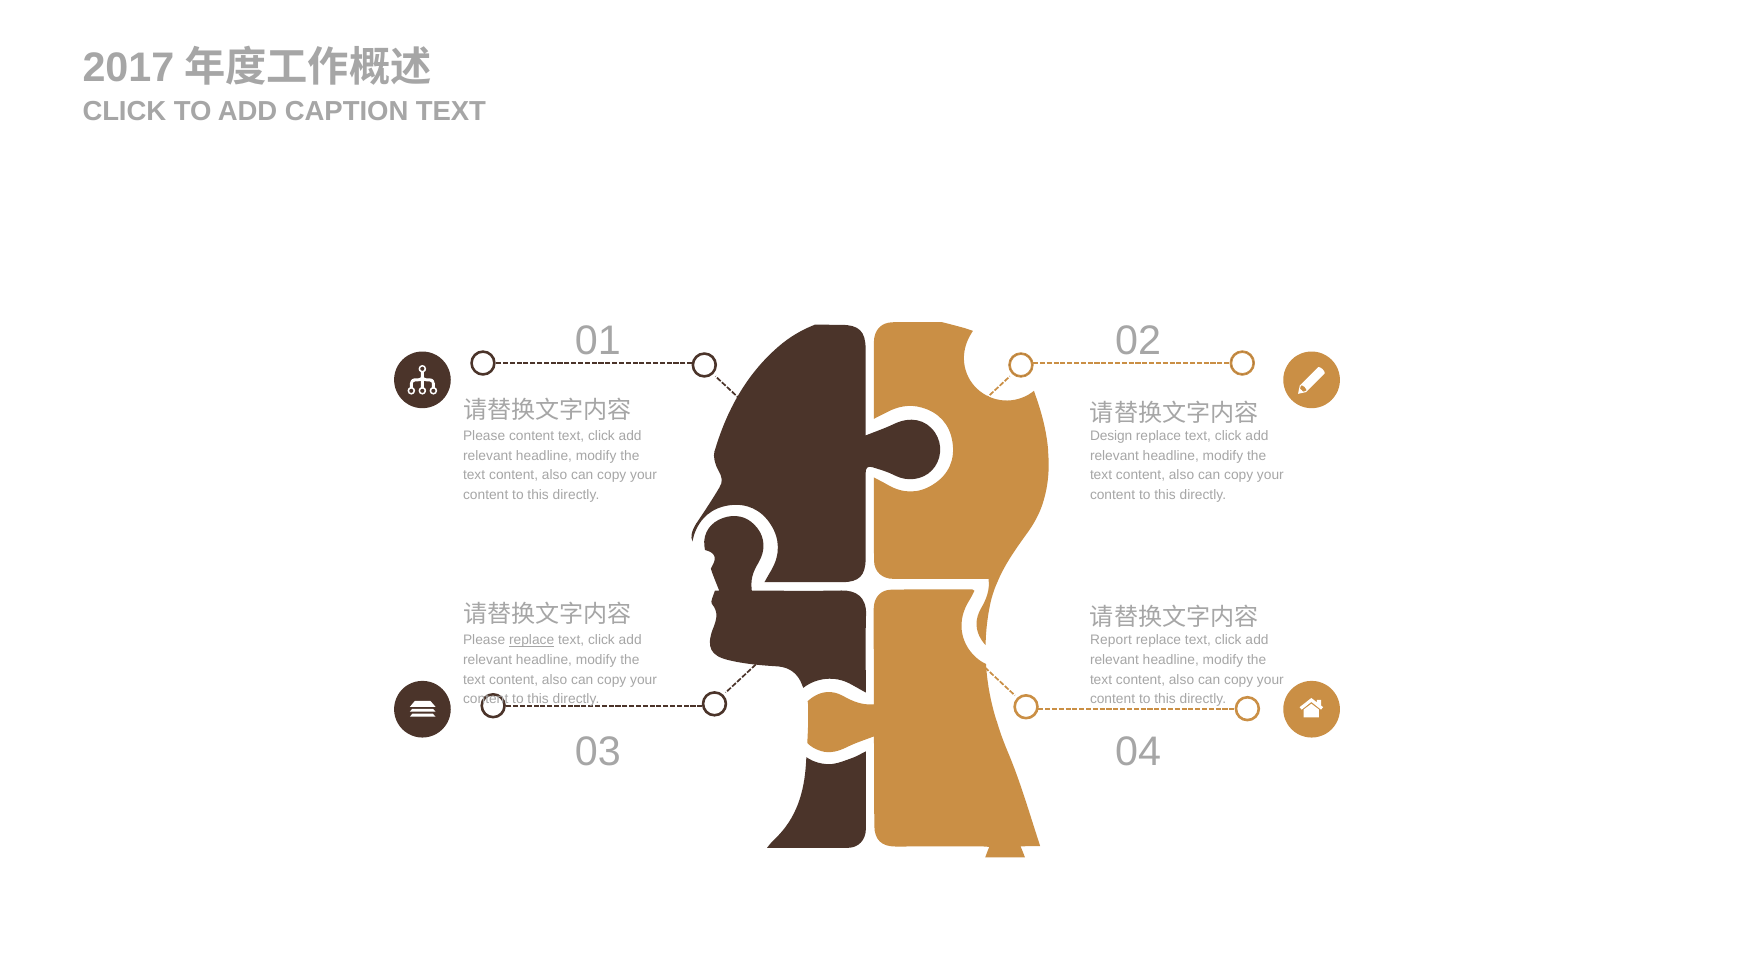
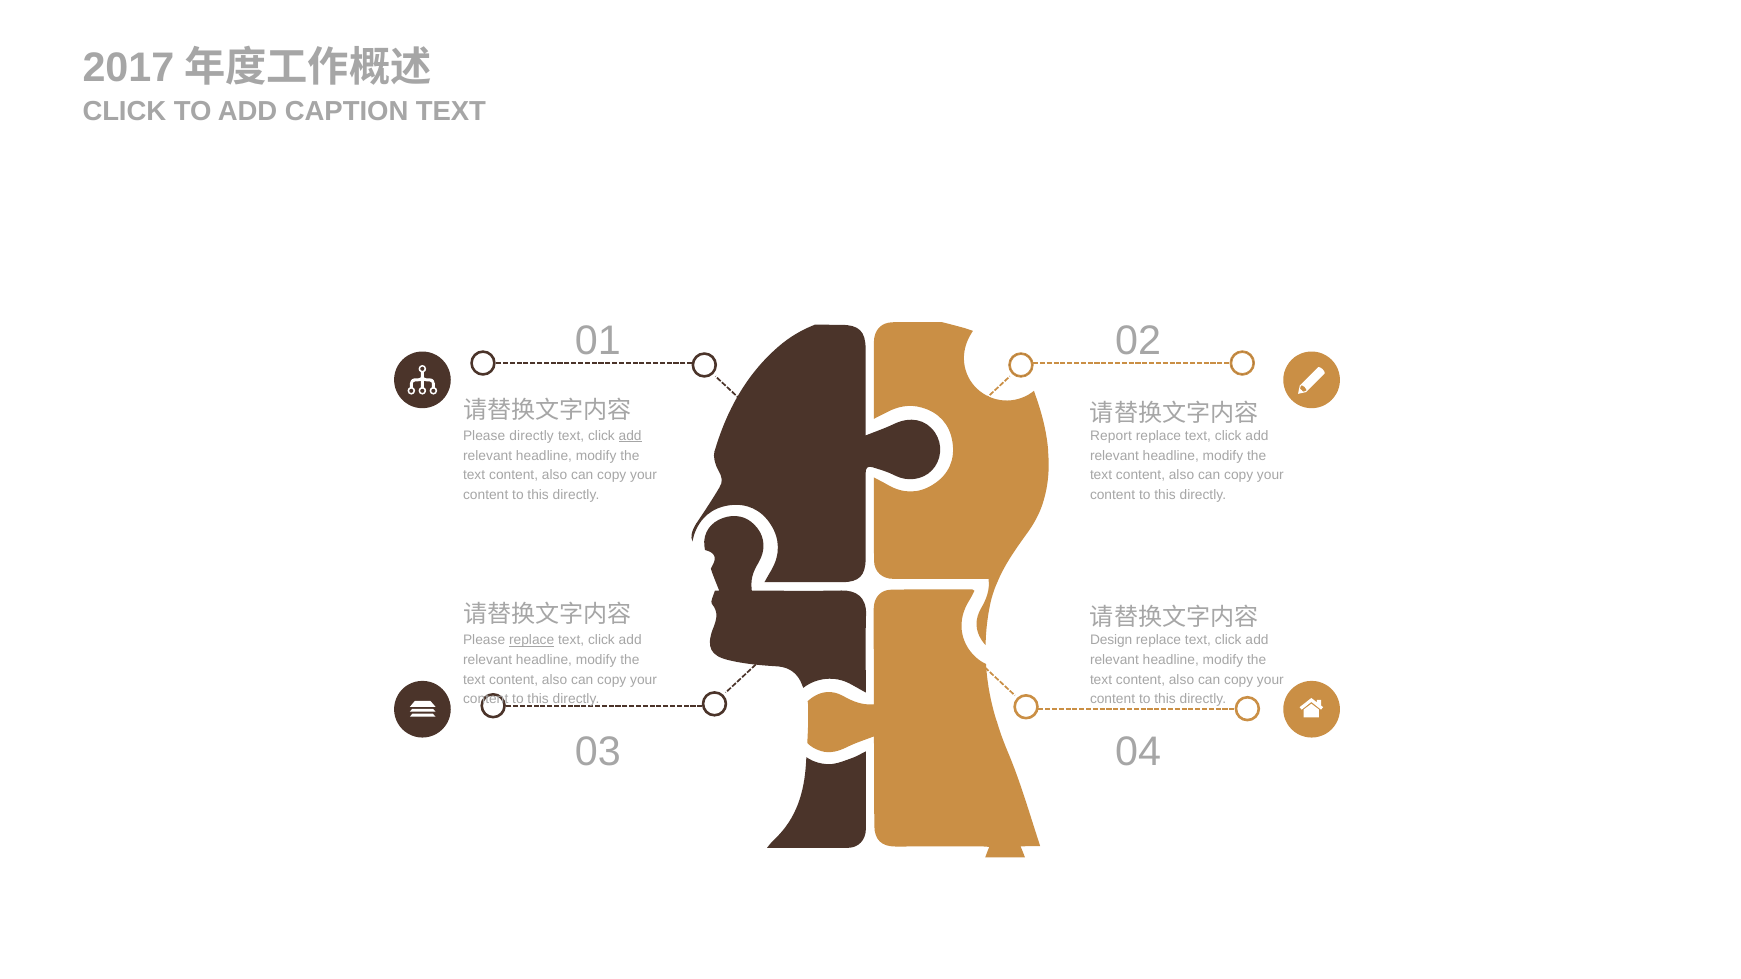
Please content: content -> directly
add at (630, 436) underline: none -> present
Design: Design -> Report
Report: Report -> Design
